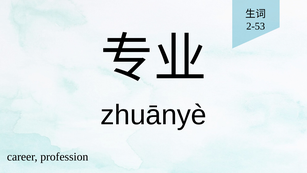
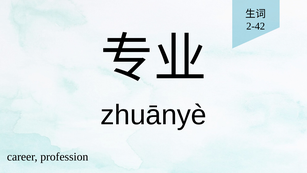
2-53: 2-53 -> 2-42
